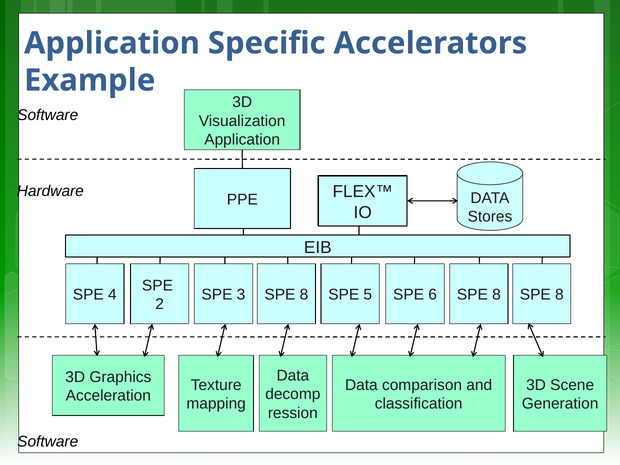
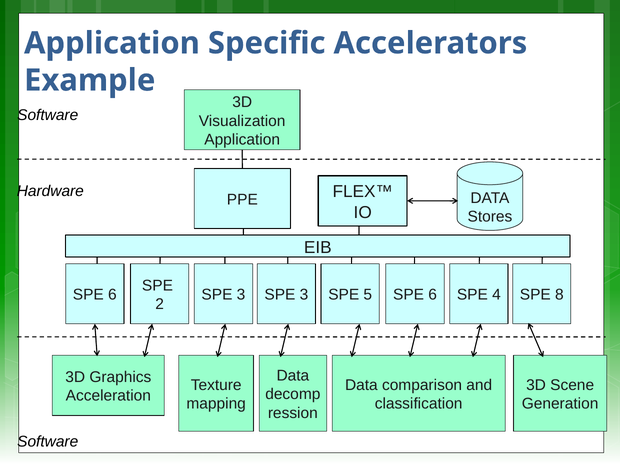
4 at (112, 295): 4 -> 6
3 SPE 8: 8 -> 3
6 SPE 8: 8 -> 4
